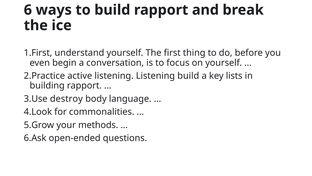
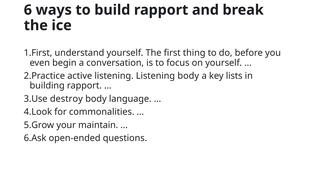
Listening build: build -> body
methods: methods -> maintain
